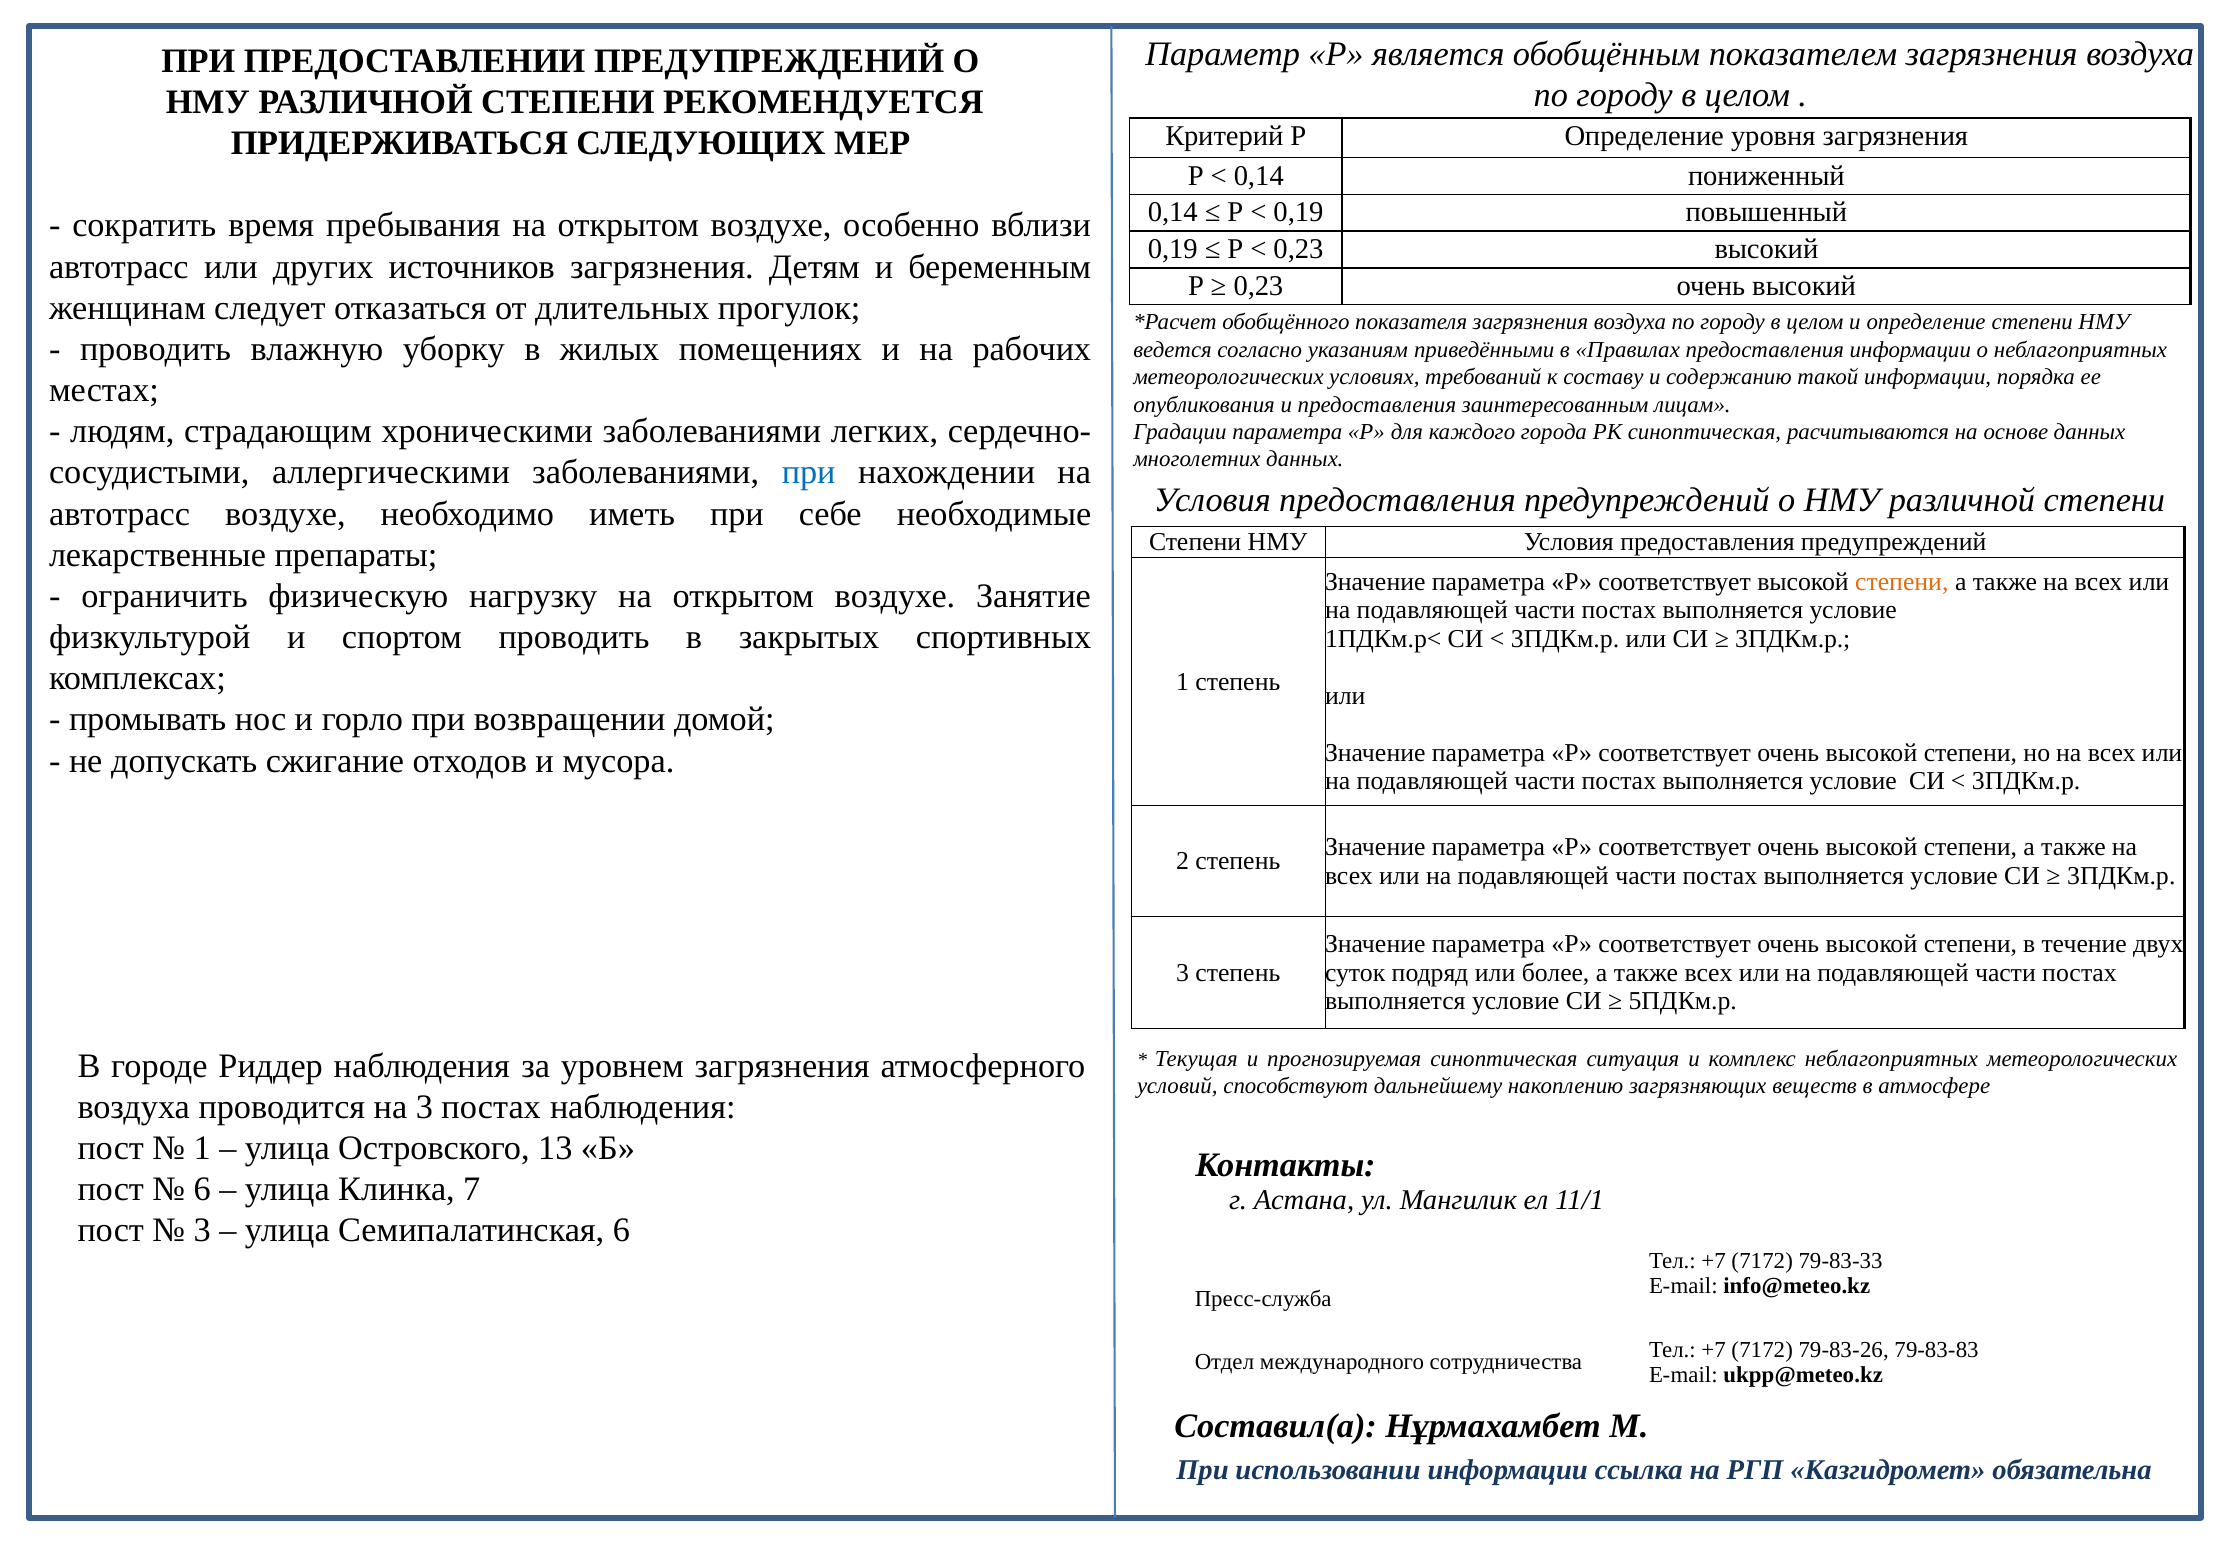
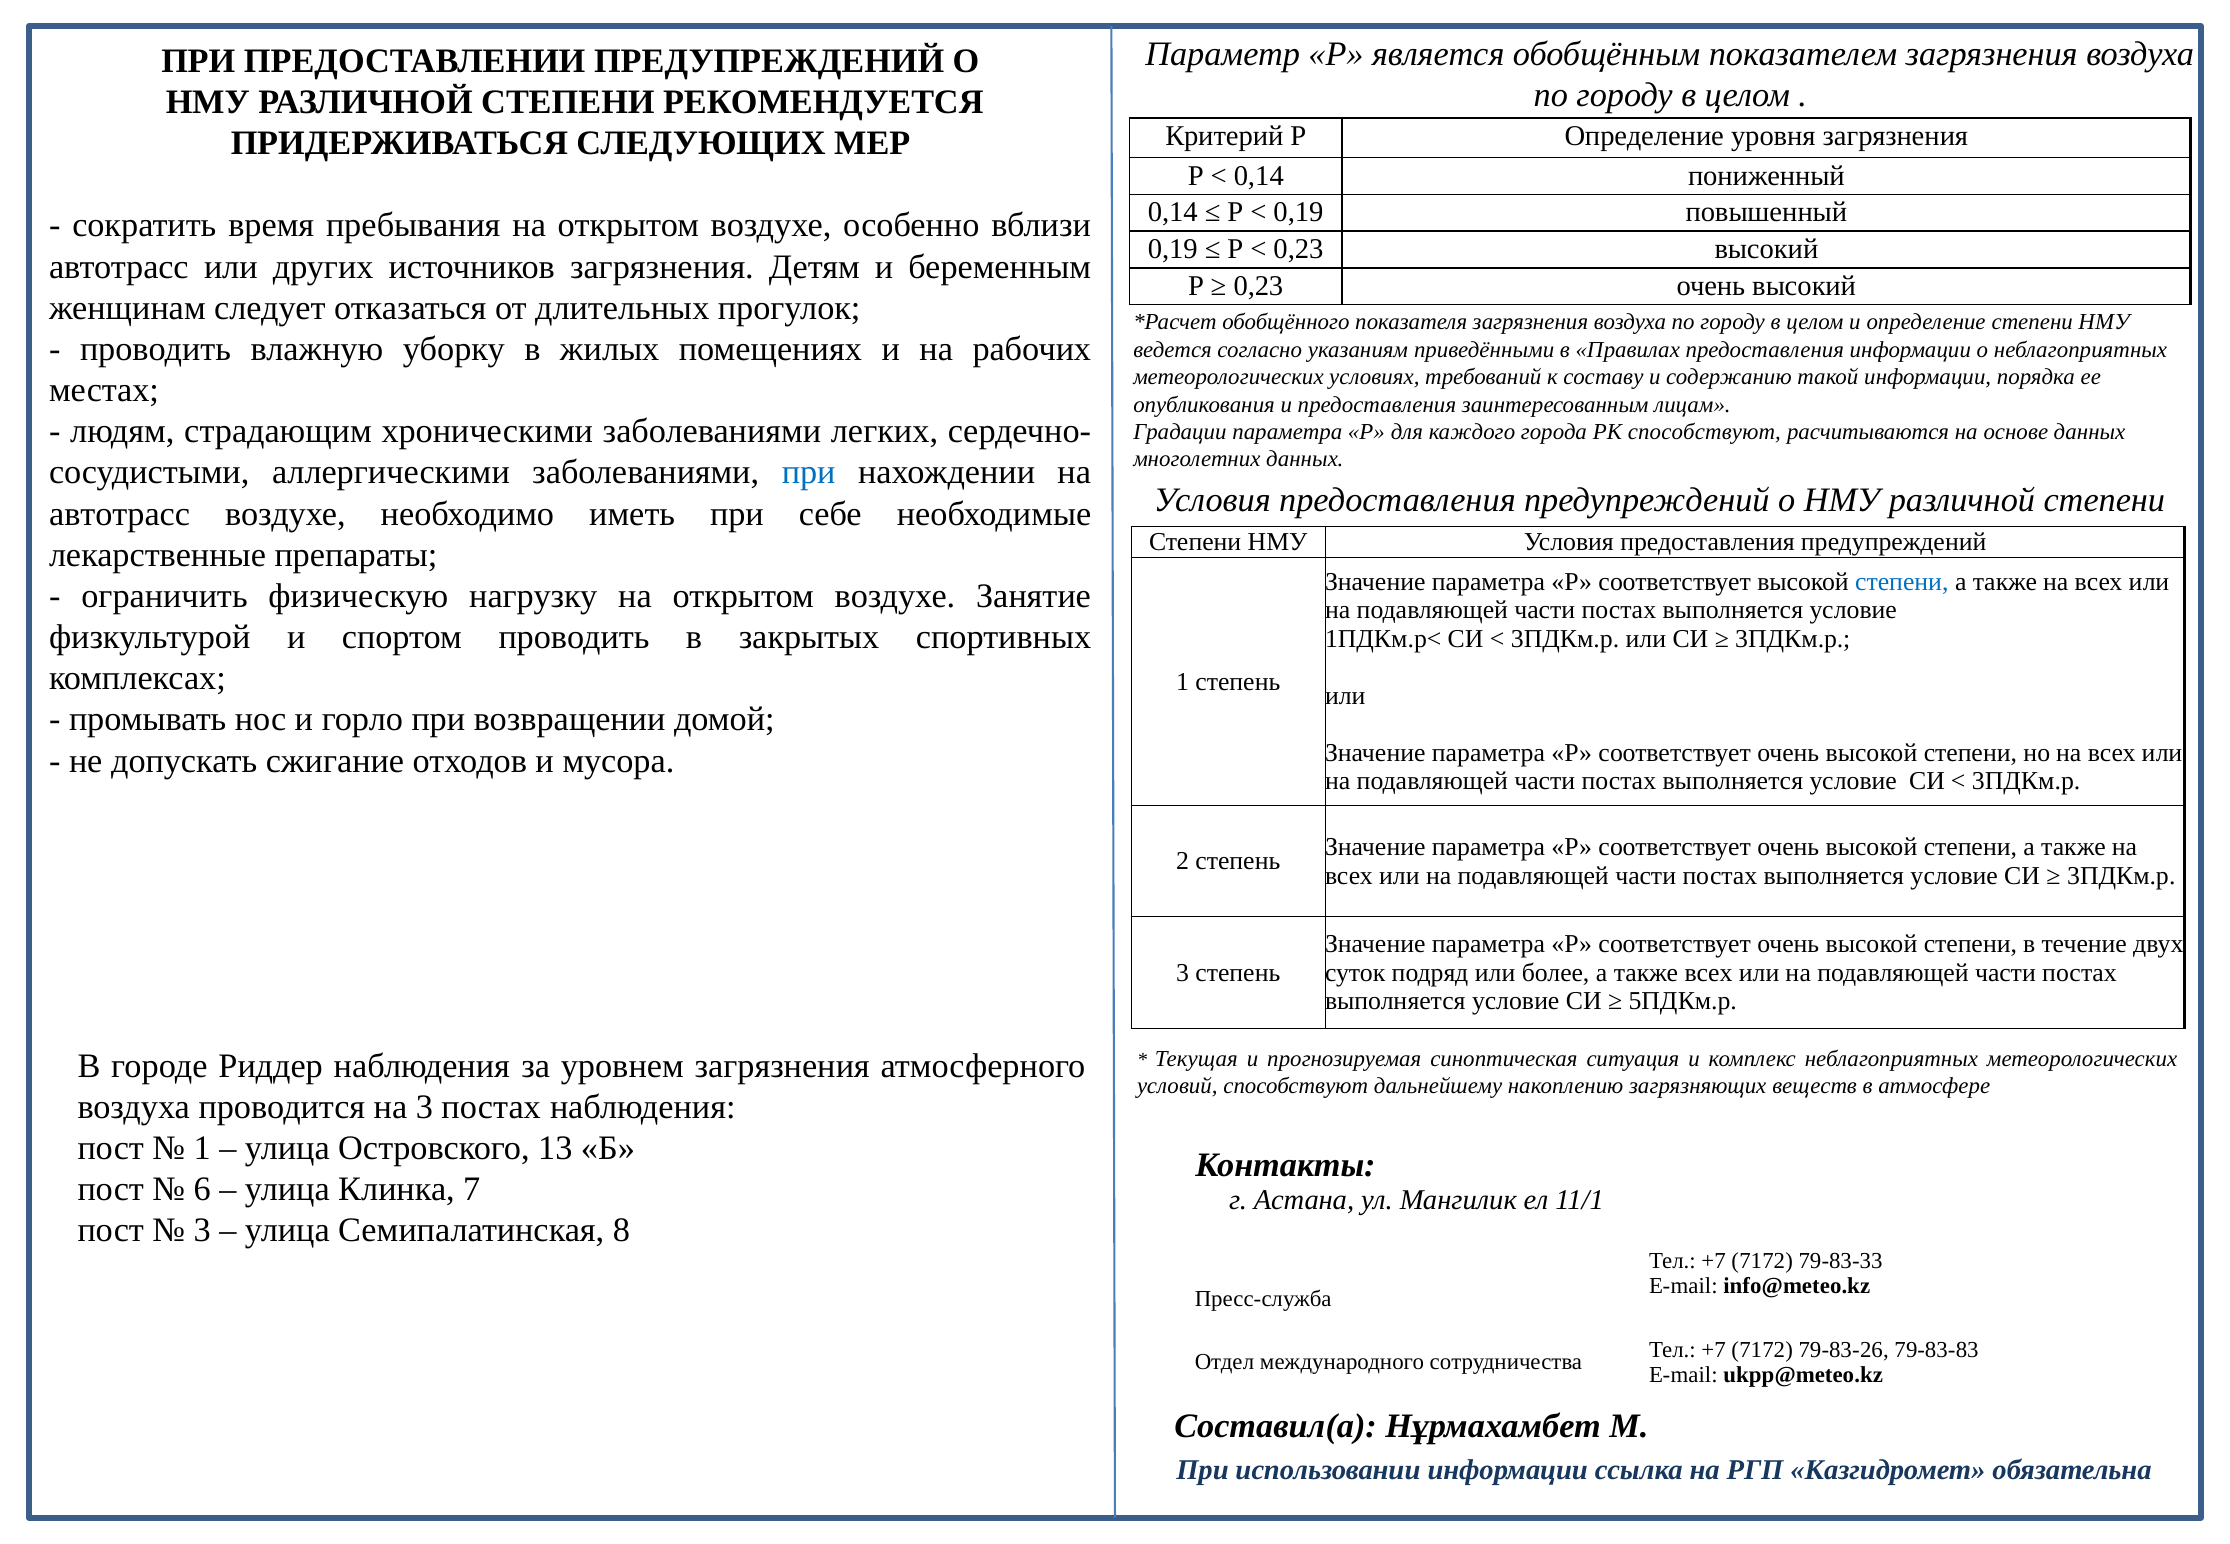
РК синоптическая: синоптическая -> способствуют
степени at (1902, 582) colour: orange -> blue
Семипалатинская 6: 6 -> 8
